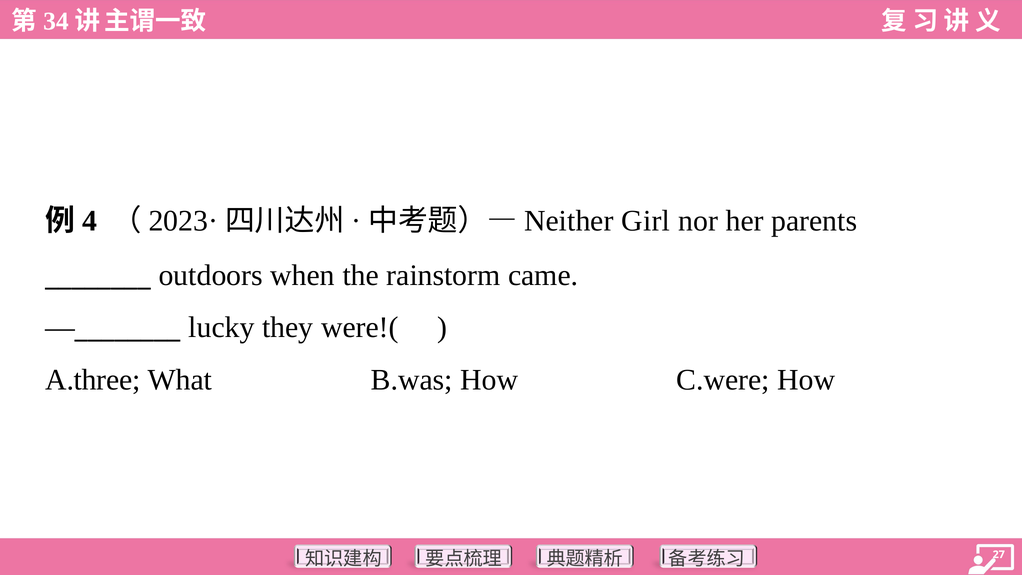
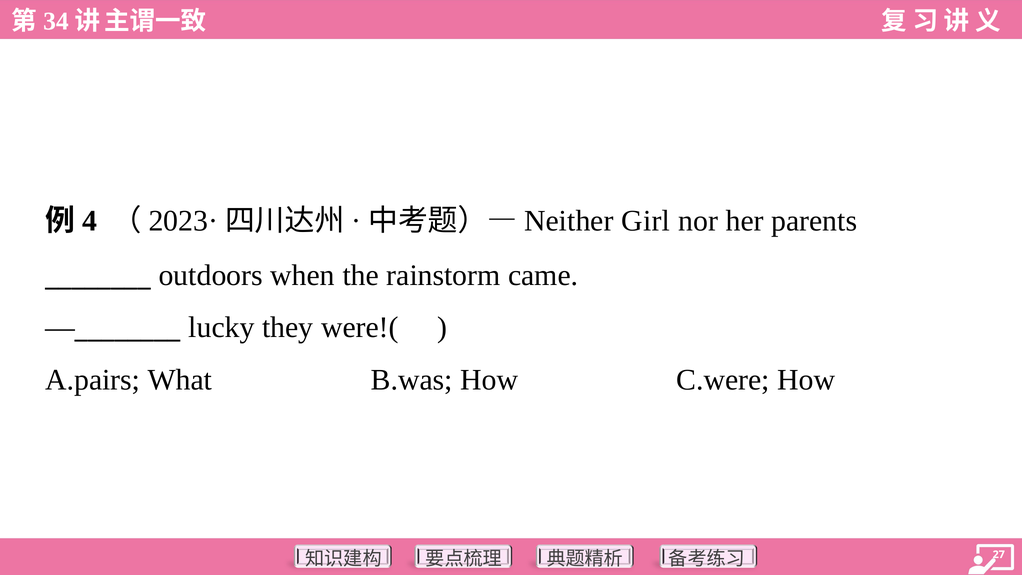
A.three: A.three -> A.pairs
